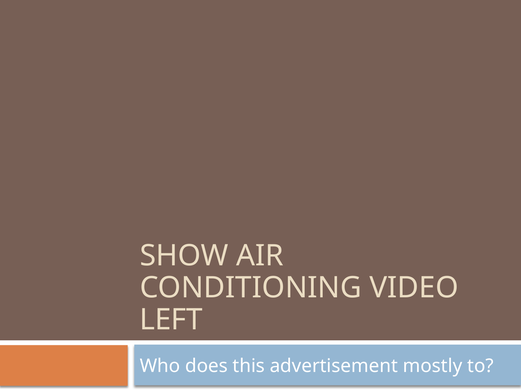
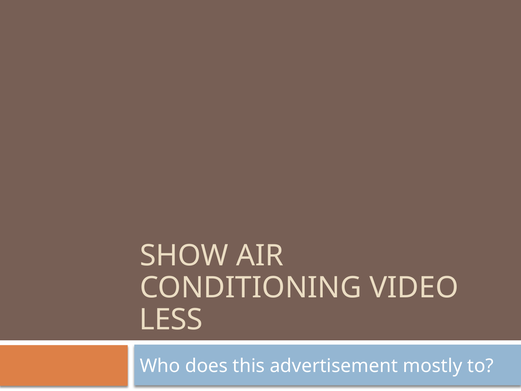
LEFT: LEFT -> LESS
